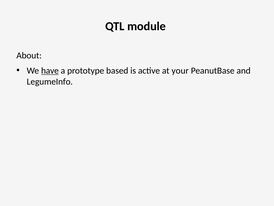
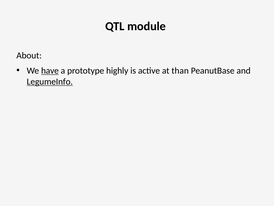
based: based -> highly
your: your -> than
LegumeInfo underline: none -> present
